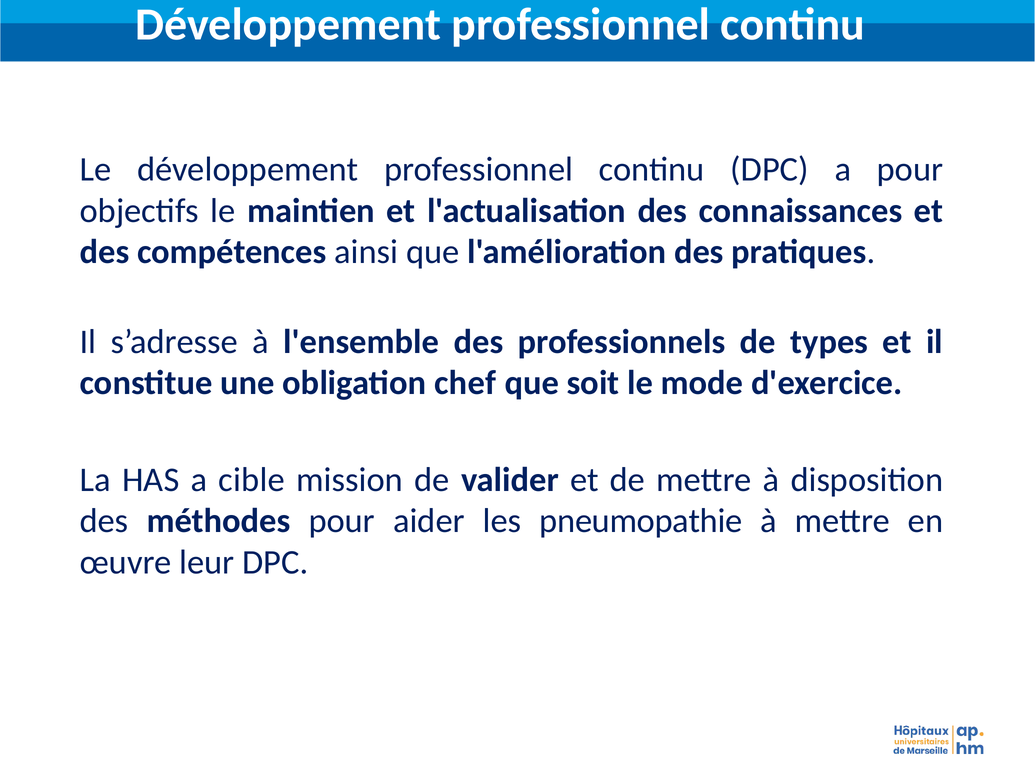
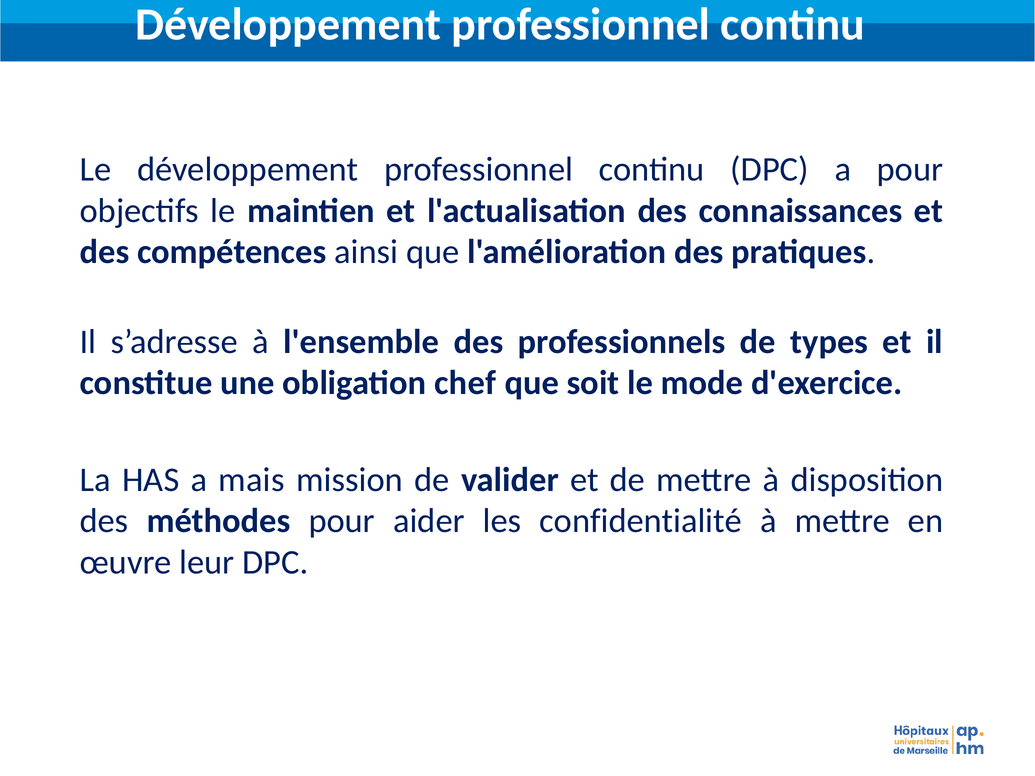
cible: cible -> mais
pneumopathie: pneumopathie -> confidentialité
